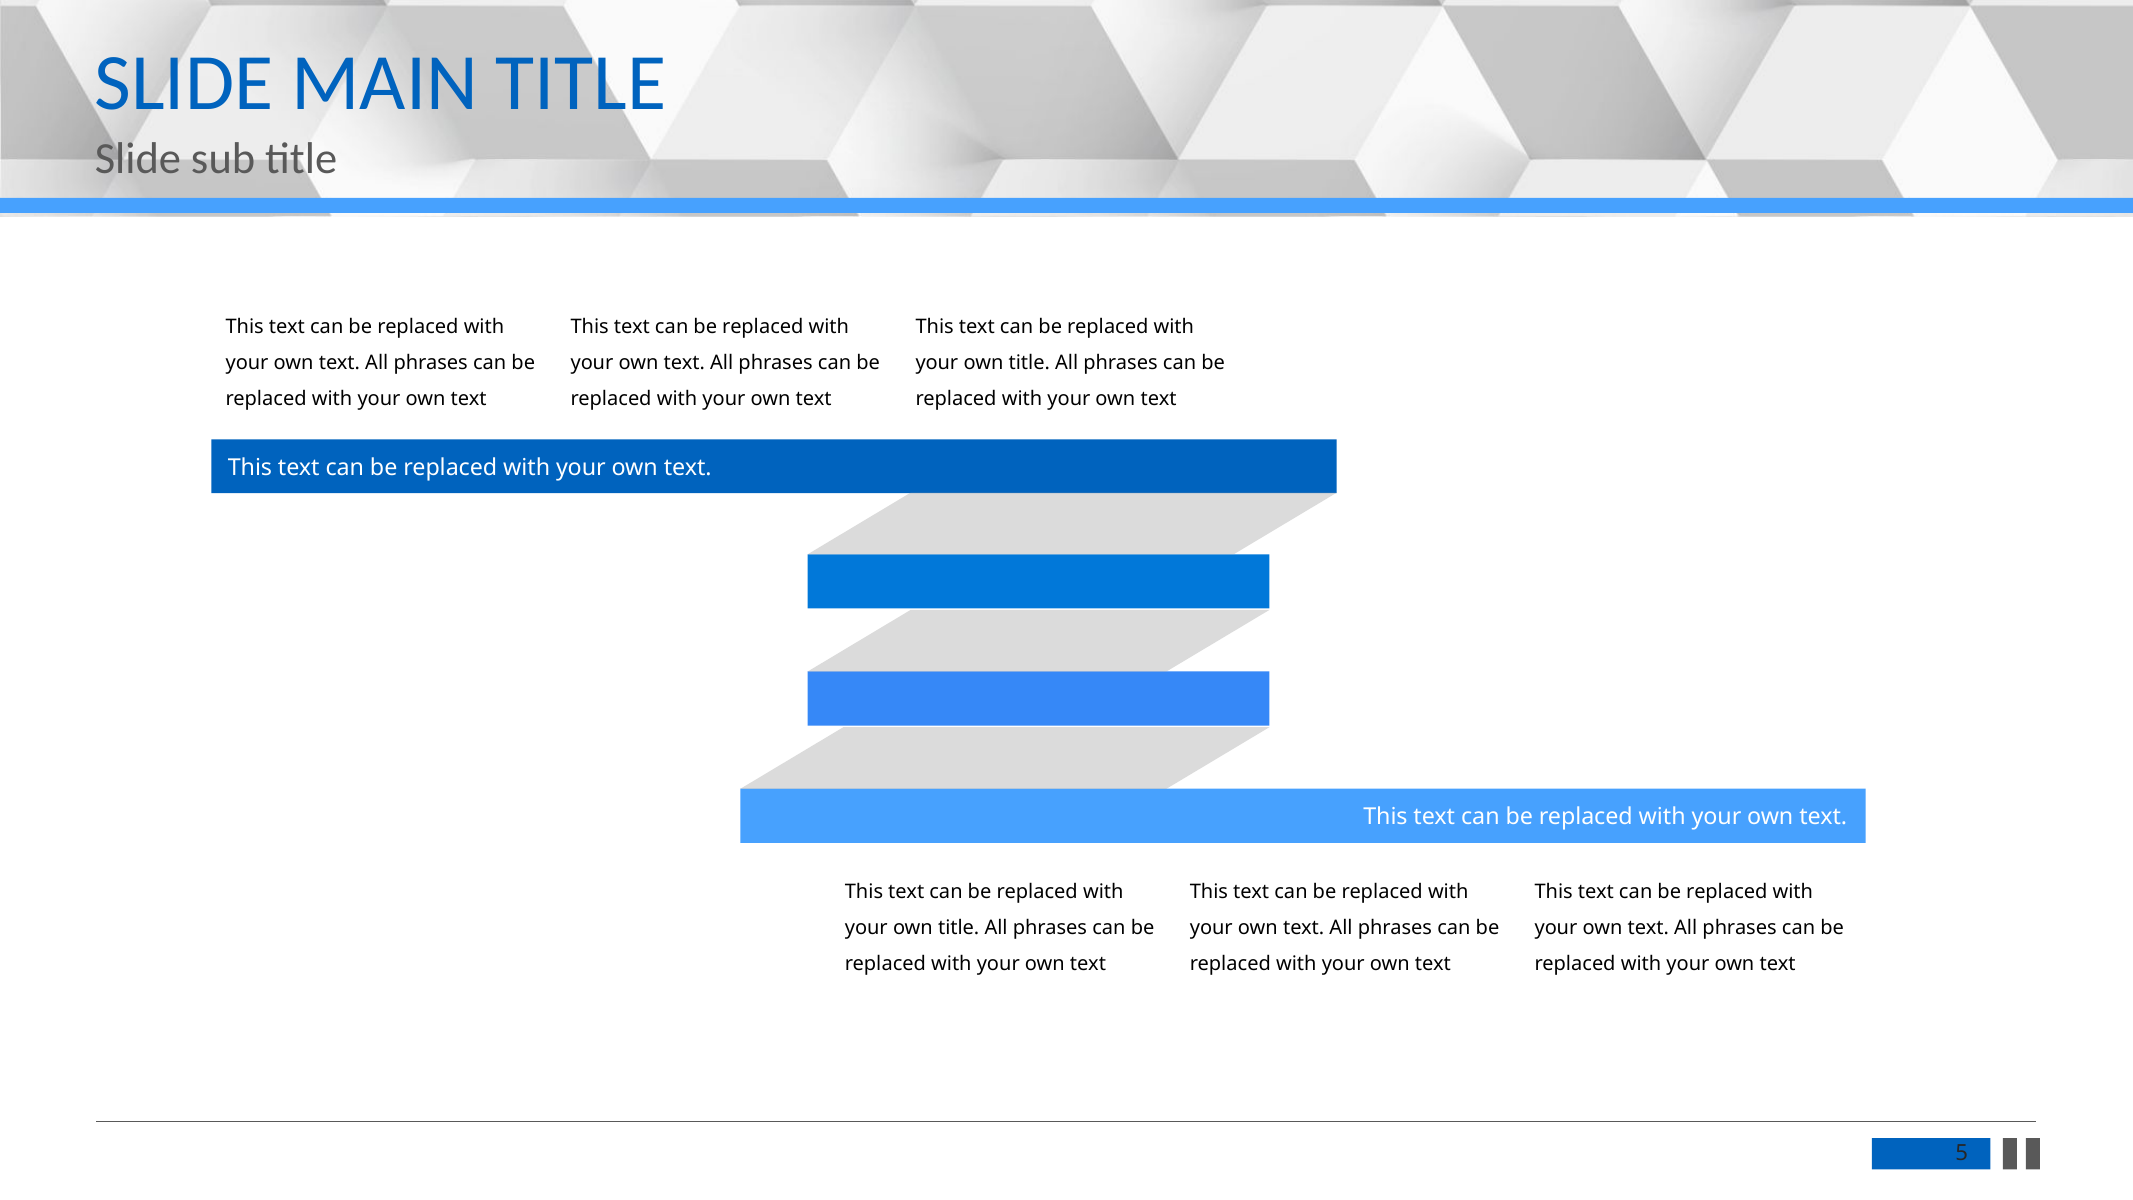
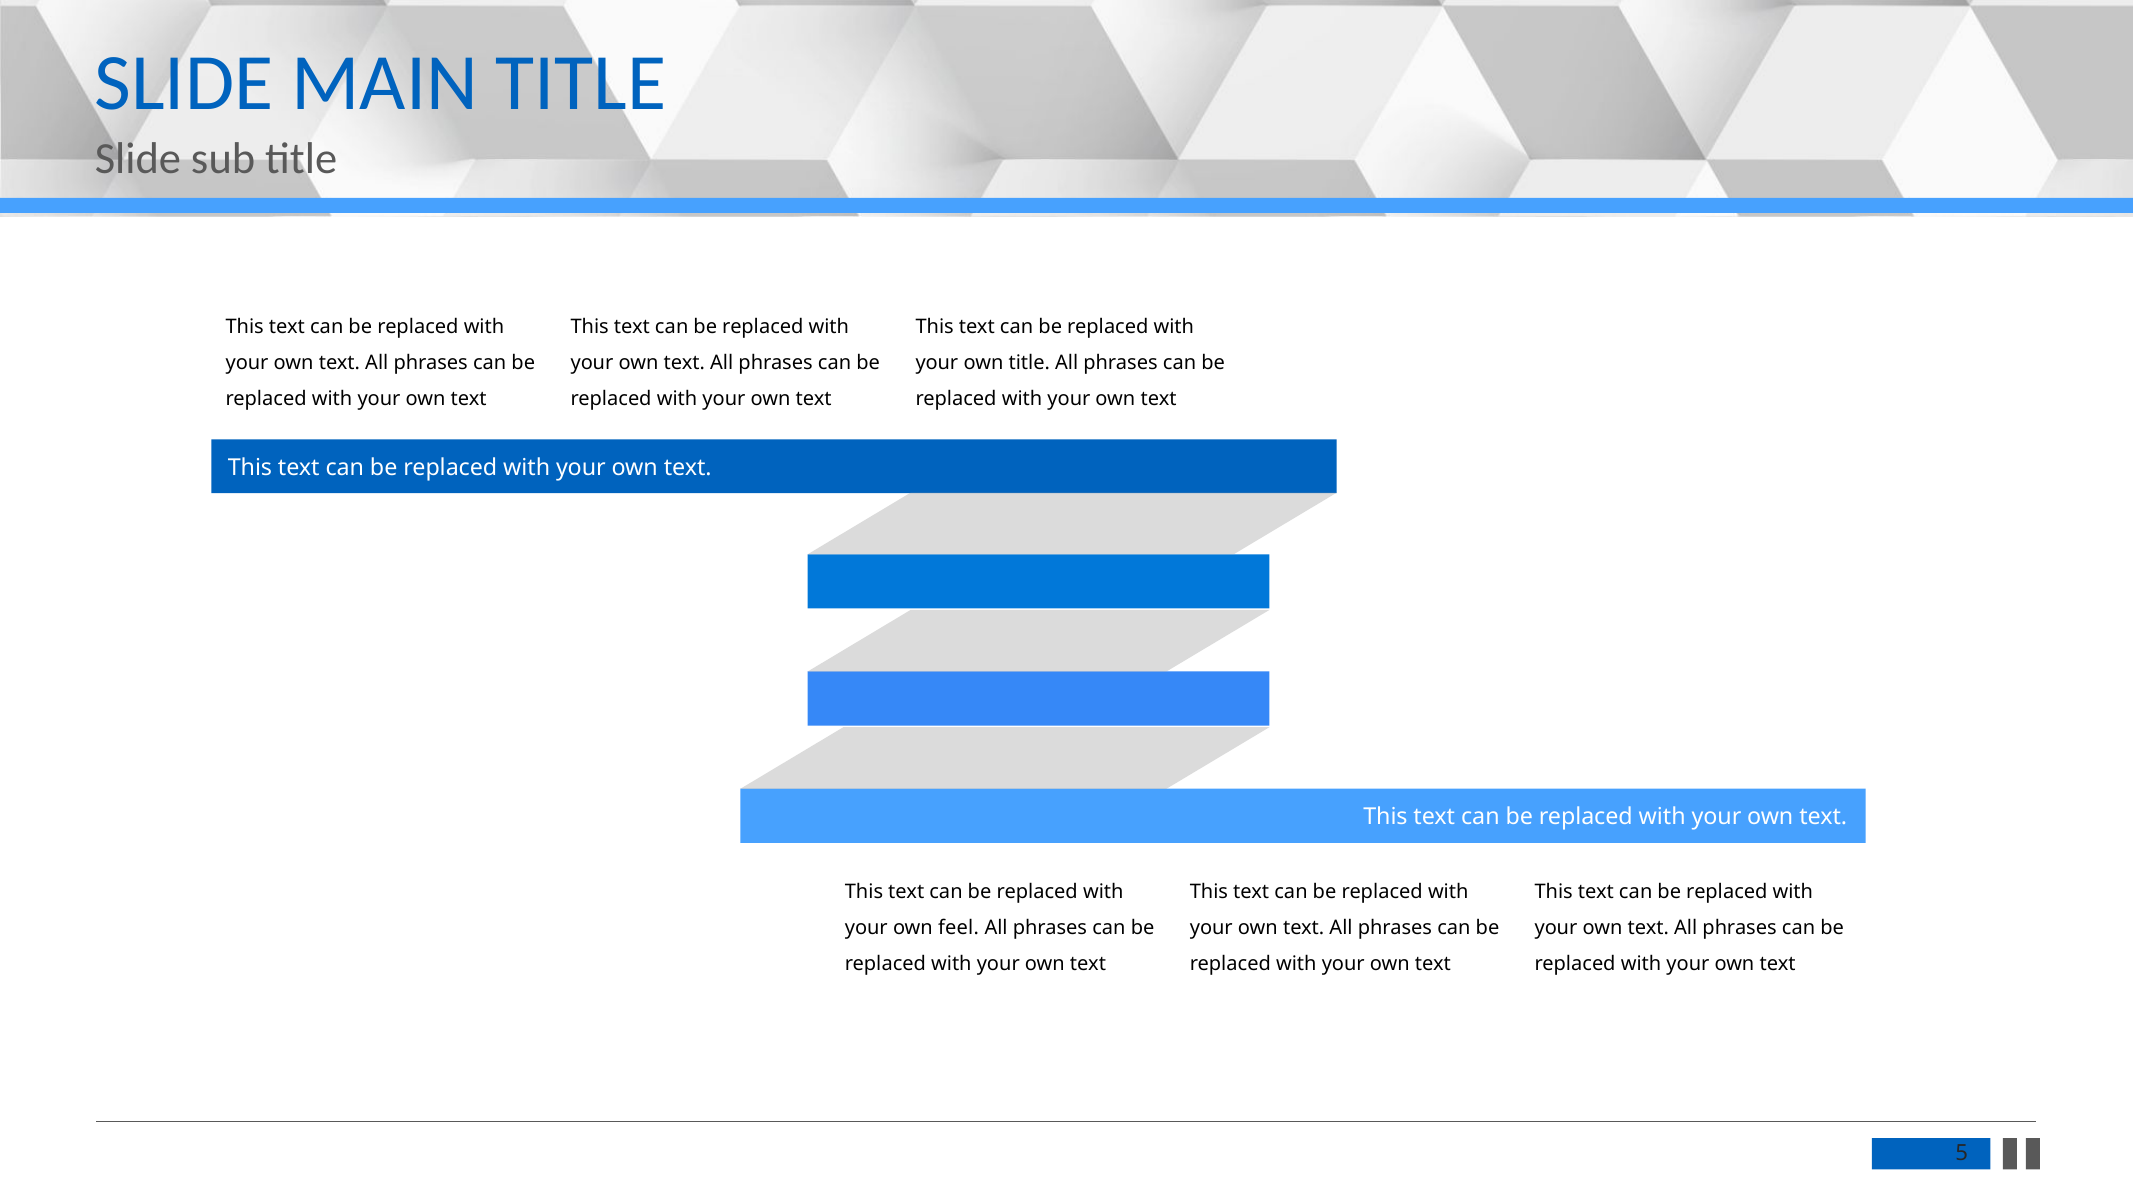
title at (959, 927): title -> feel
